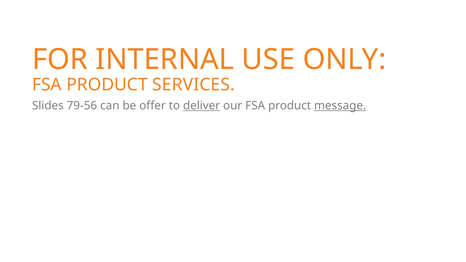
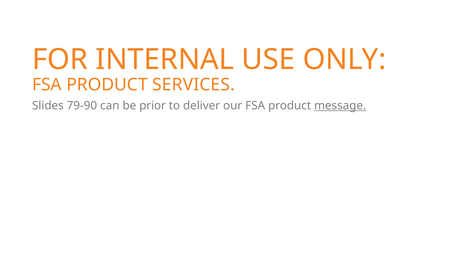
79-56: 79-56 -> 79-90
offer: offer -> prior
deliver underline: present -> none
